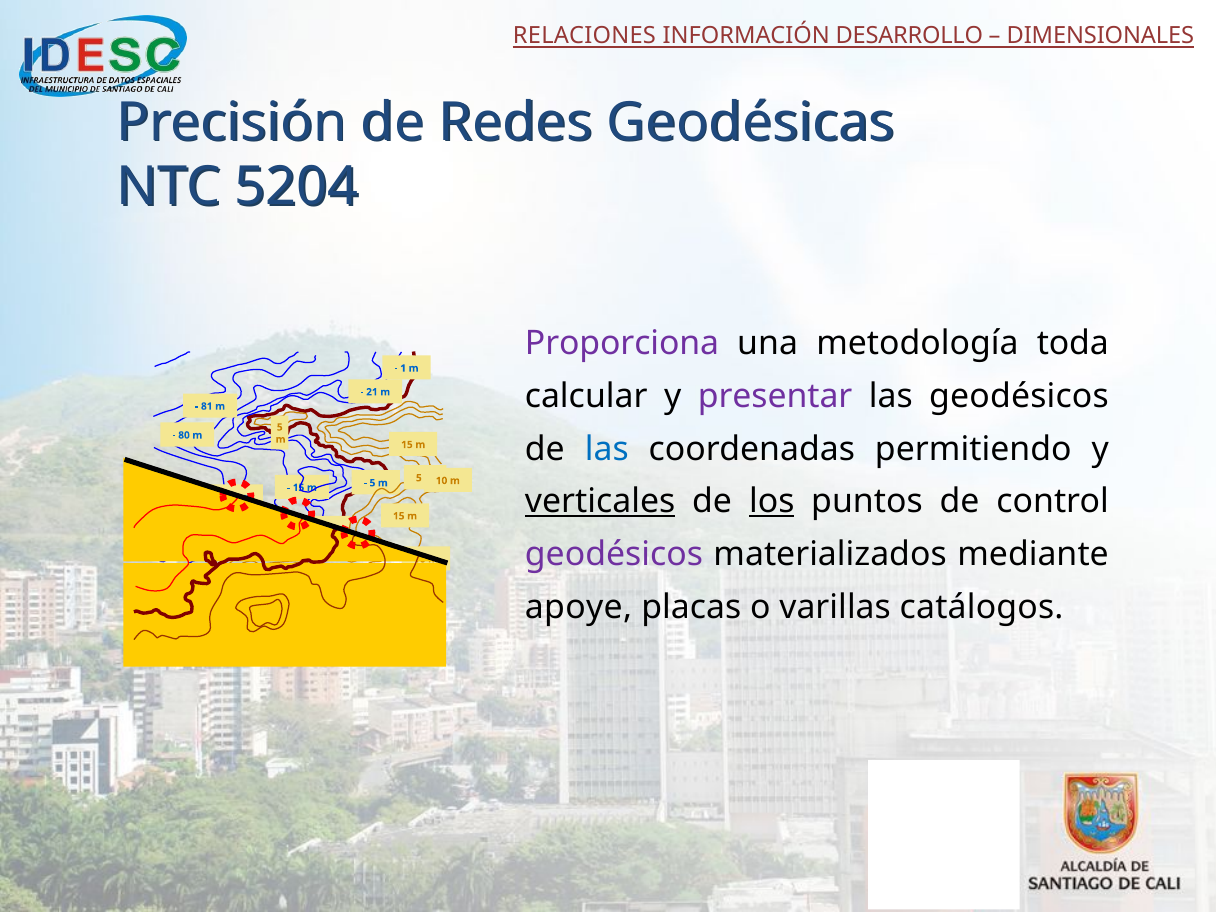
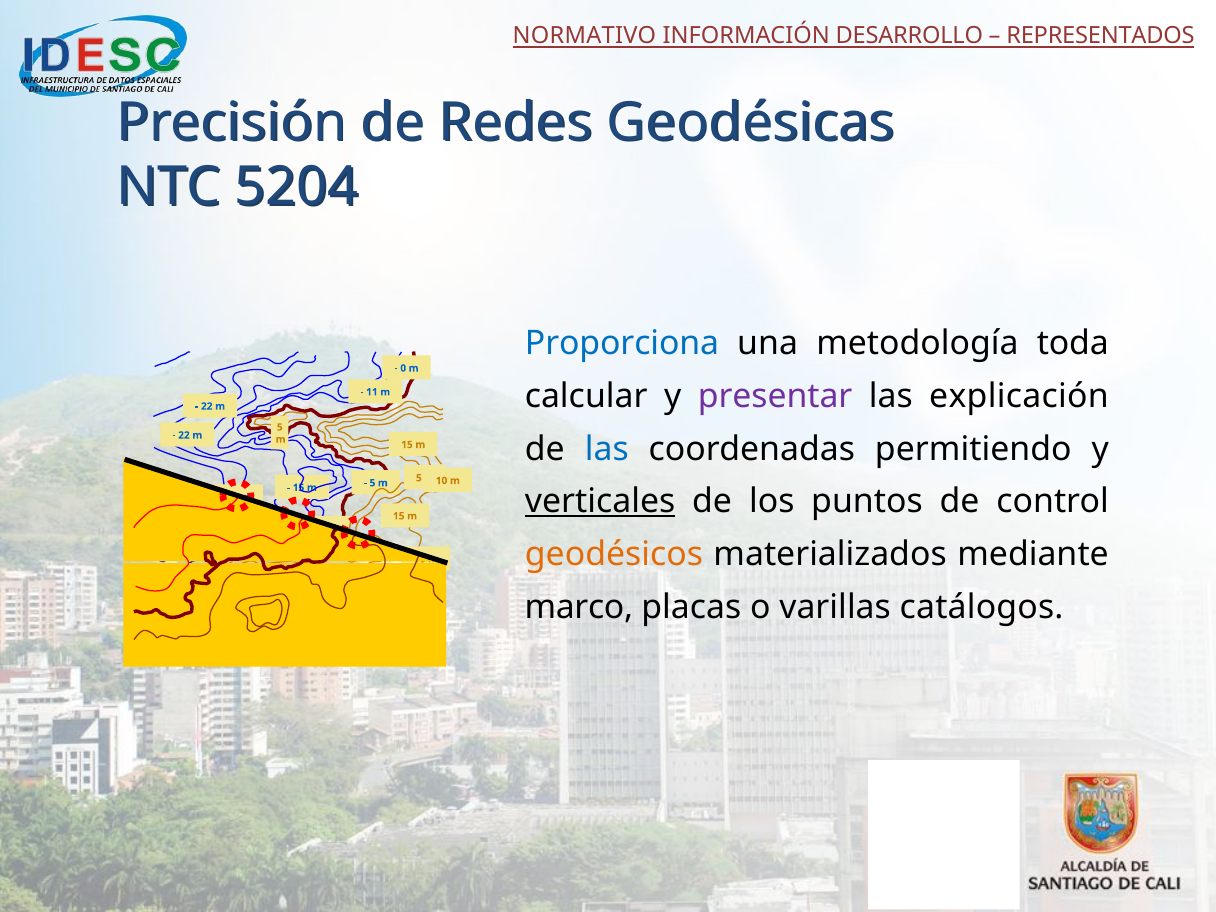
RELACIONES: RELACIONES -> NORMATIVO
DIMENSIONALES: DIMENSIONALES -> REPRESENTADOS
Proporciona colour: purple -> blue
1: 1 -> 0
las geodésicos: geodésicos -> explicación
21: 21 -> 11
81 at (207, 406): 81 -> 22
80 at (184, 435): 80 -> 22
los underline: present -> none
geodésicos at (614, 554) colour: purple -> orange
apoye: apoye -> marco
